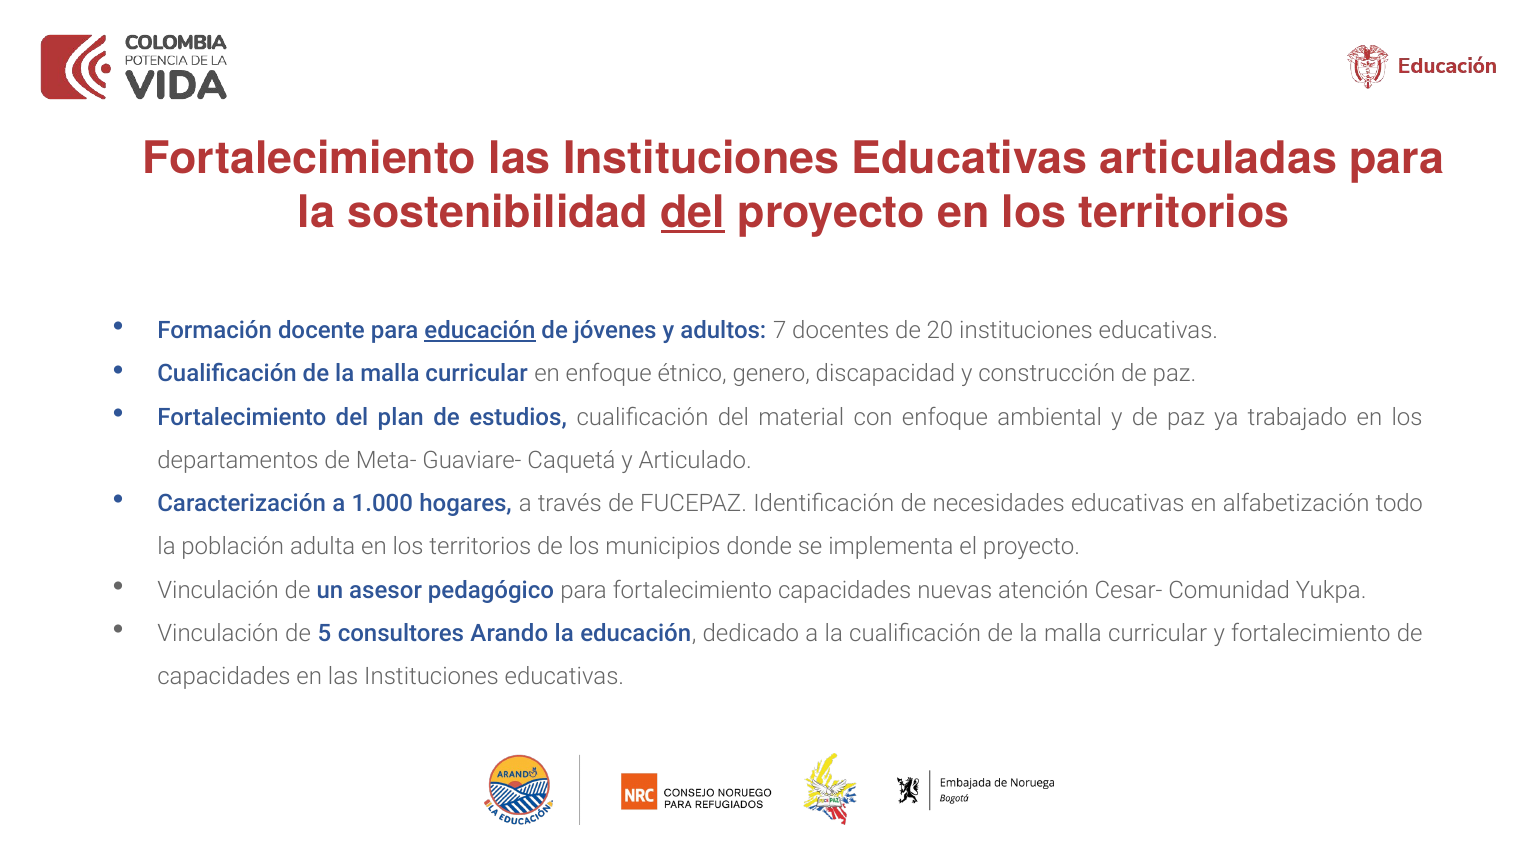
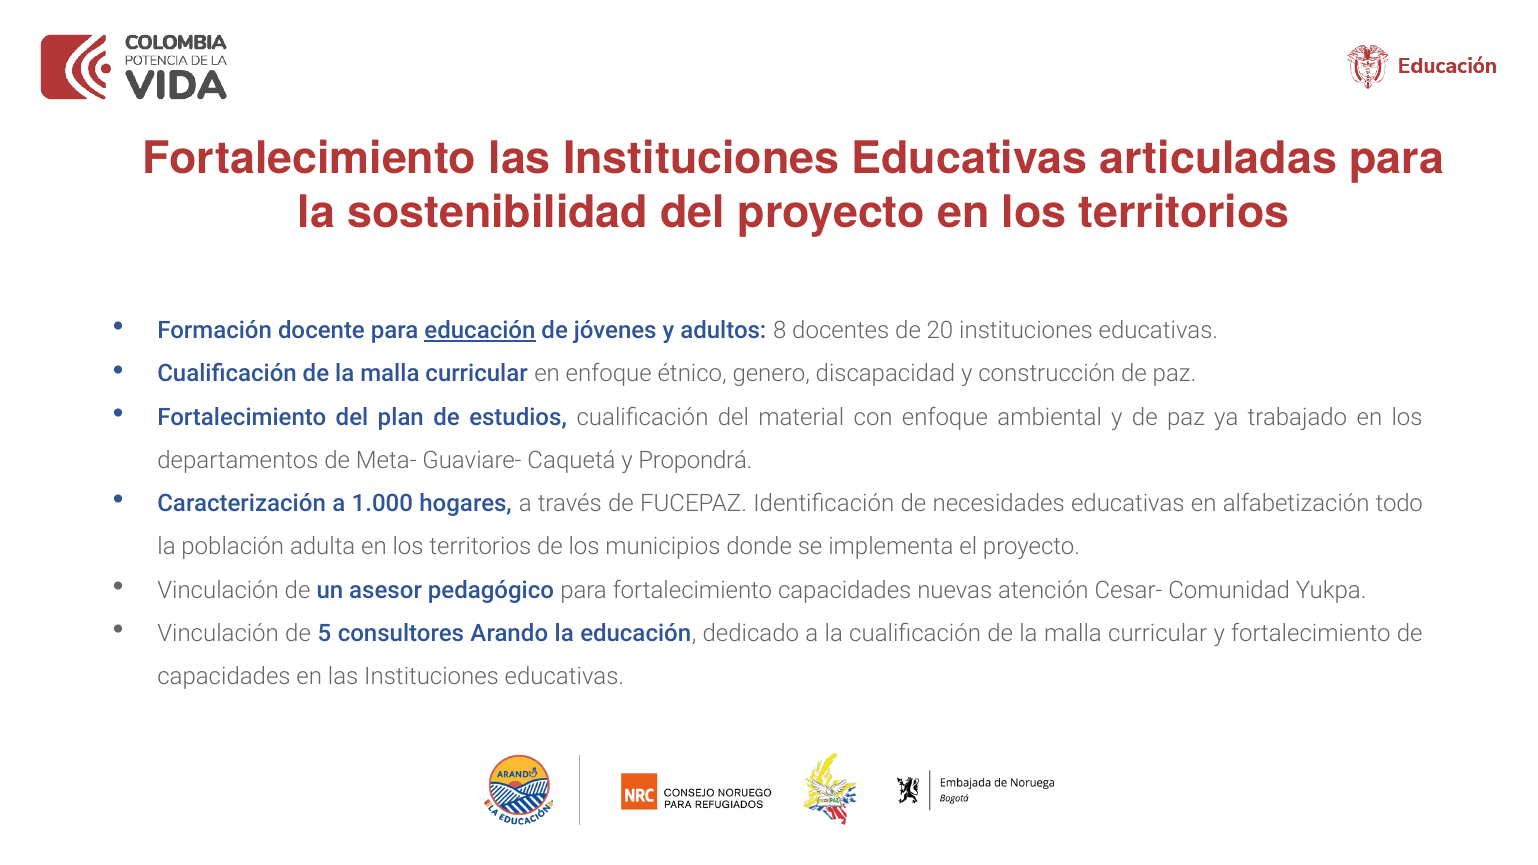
del at (693, 212) underline: present -> none
7: 7 -> 8
Articulado: Articulado -> Propondrá
